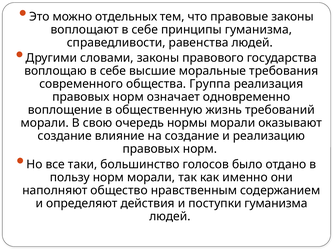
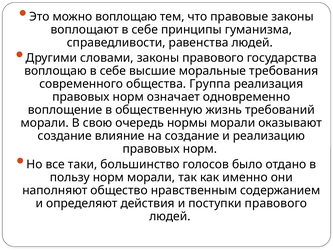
можно отдельных: отдельных -> воплощаю
поступки гуманизма: гуманизма -> правового
